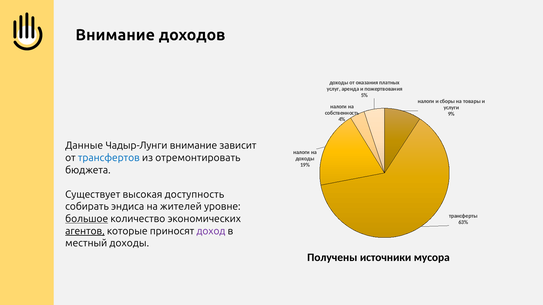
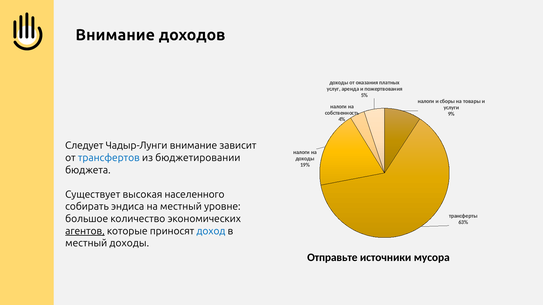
Данные: Данные -> Следует
отремонтировать: отремонтировать -> бюджетировании
доступность: доступность -> населенного
на жителей: жителей -> местный
большое underline: present -> none
доход colour: purple -> blue
Получены: Получены -> Отправьте
